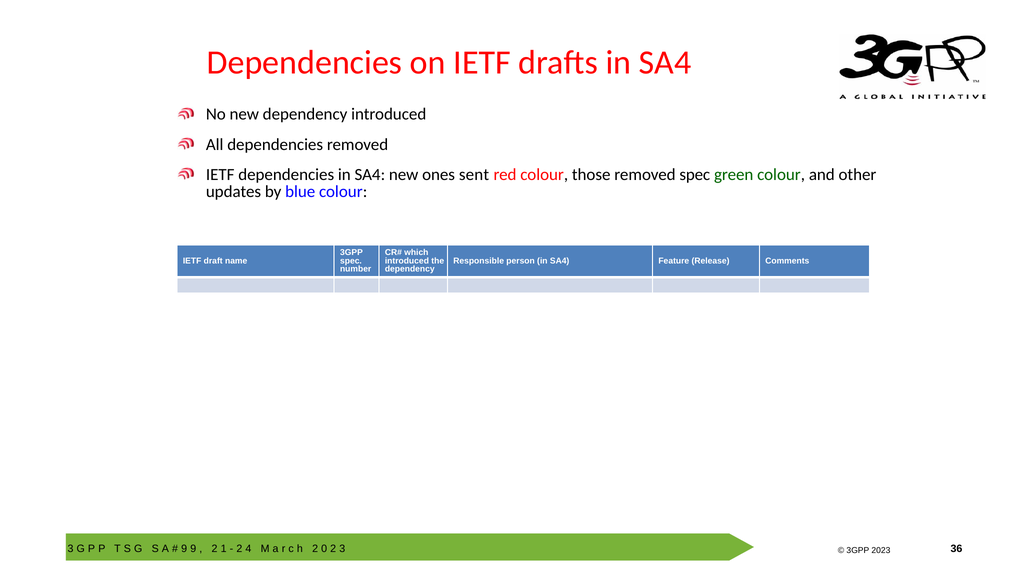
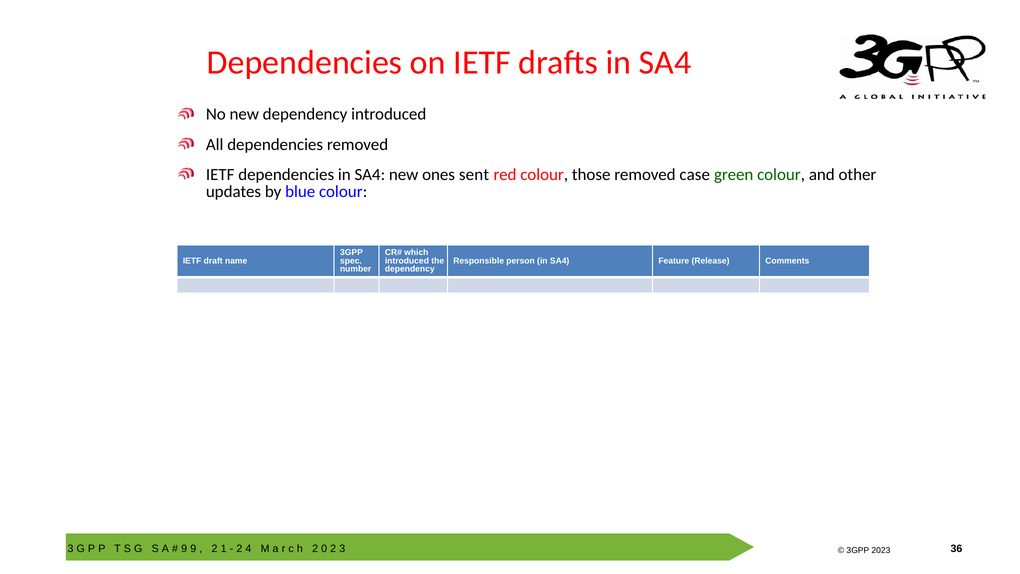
removed spec: spec -> case
